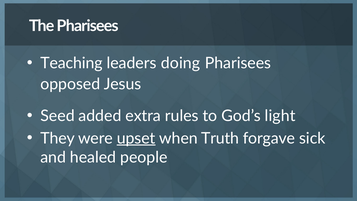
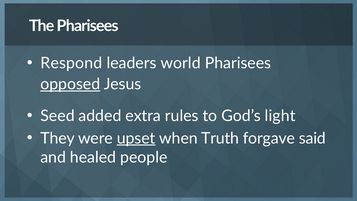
Teaching: Teaching -> Respond
doing: doing -> world
opposed underline: none -> present
sick: sick -> said
